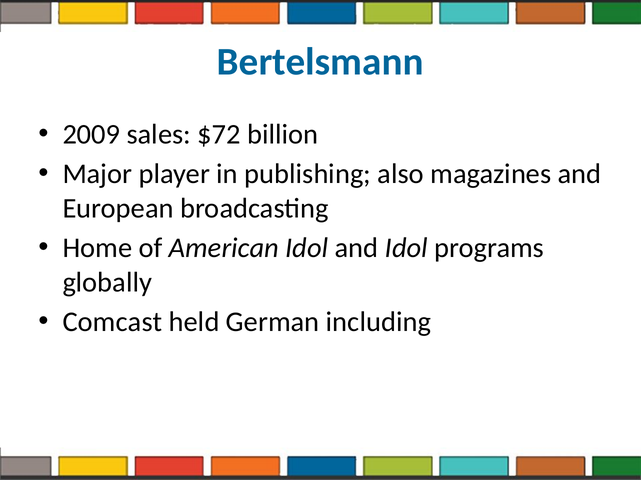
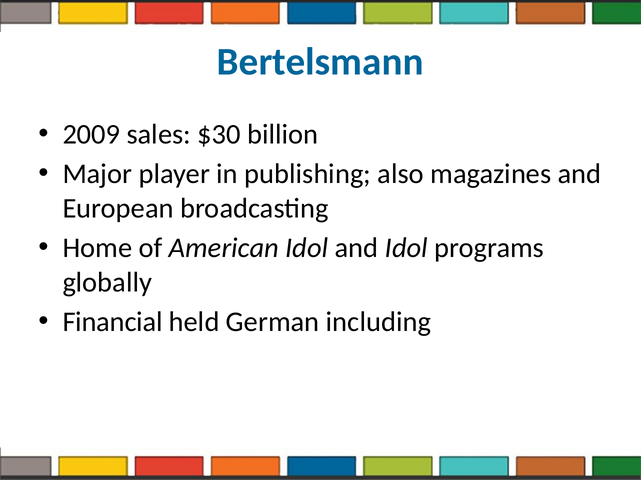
$72: $72 -> $30
Comcast: Comcast -> Financial
